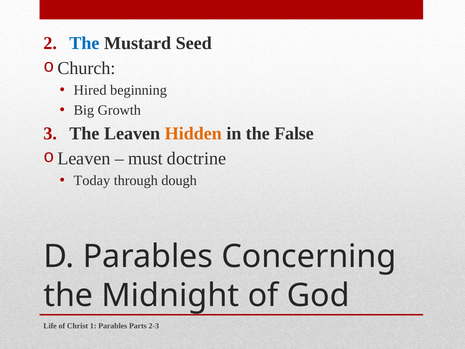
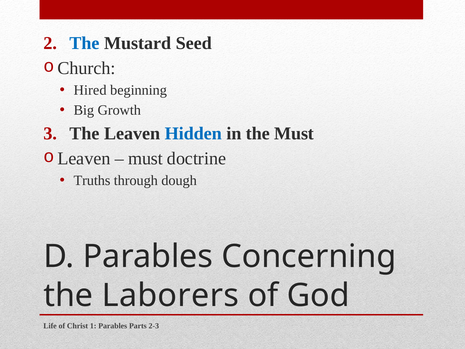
Hidden colour: orange -> blue
the False: False -> Must
Today: Today -> Truths
Midnight: Midnight -> Laborers
